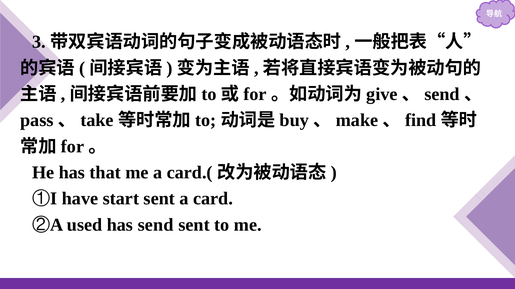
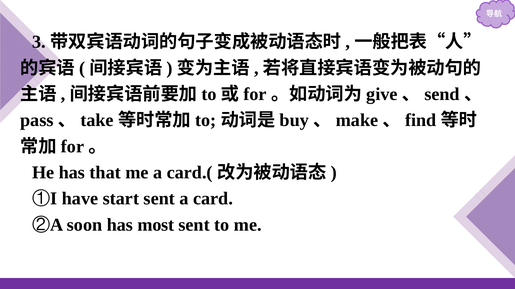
used: used -> soon
has send: send -> most
